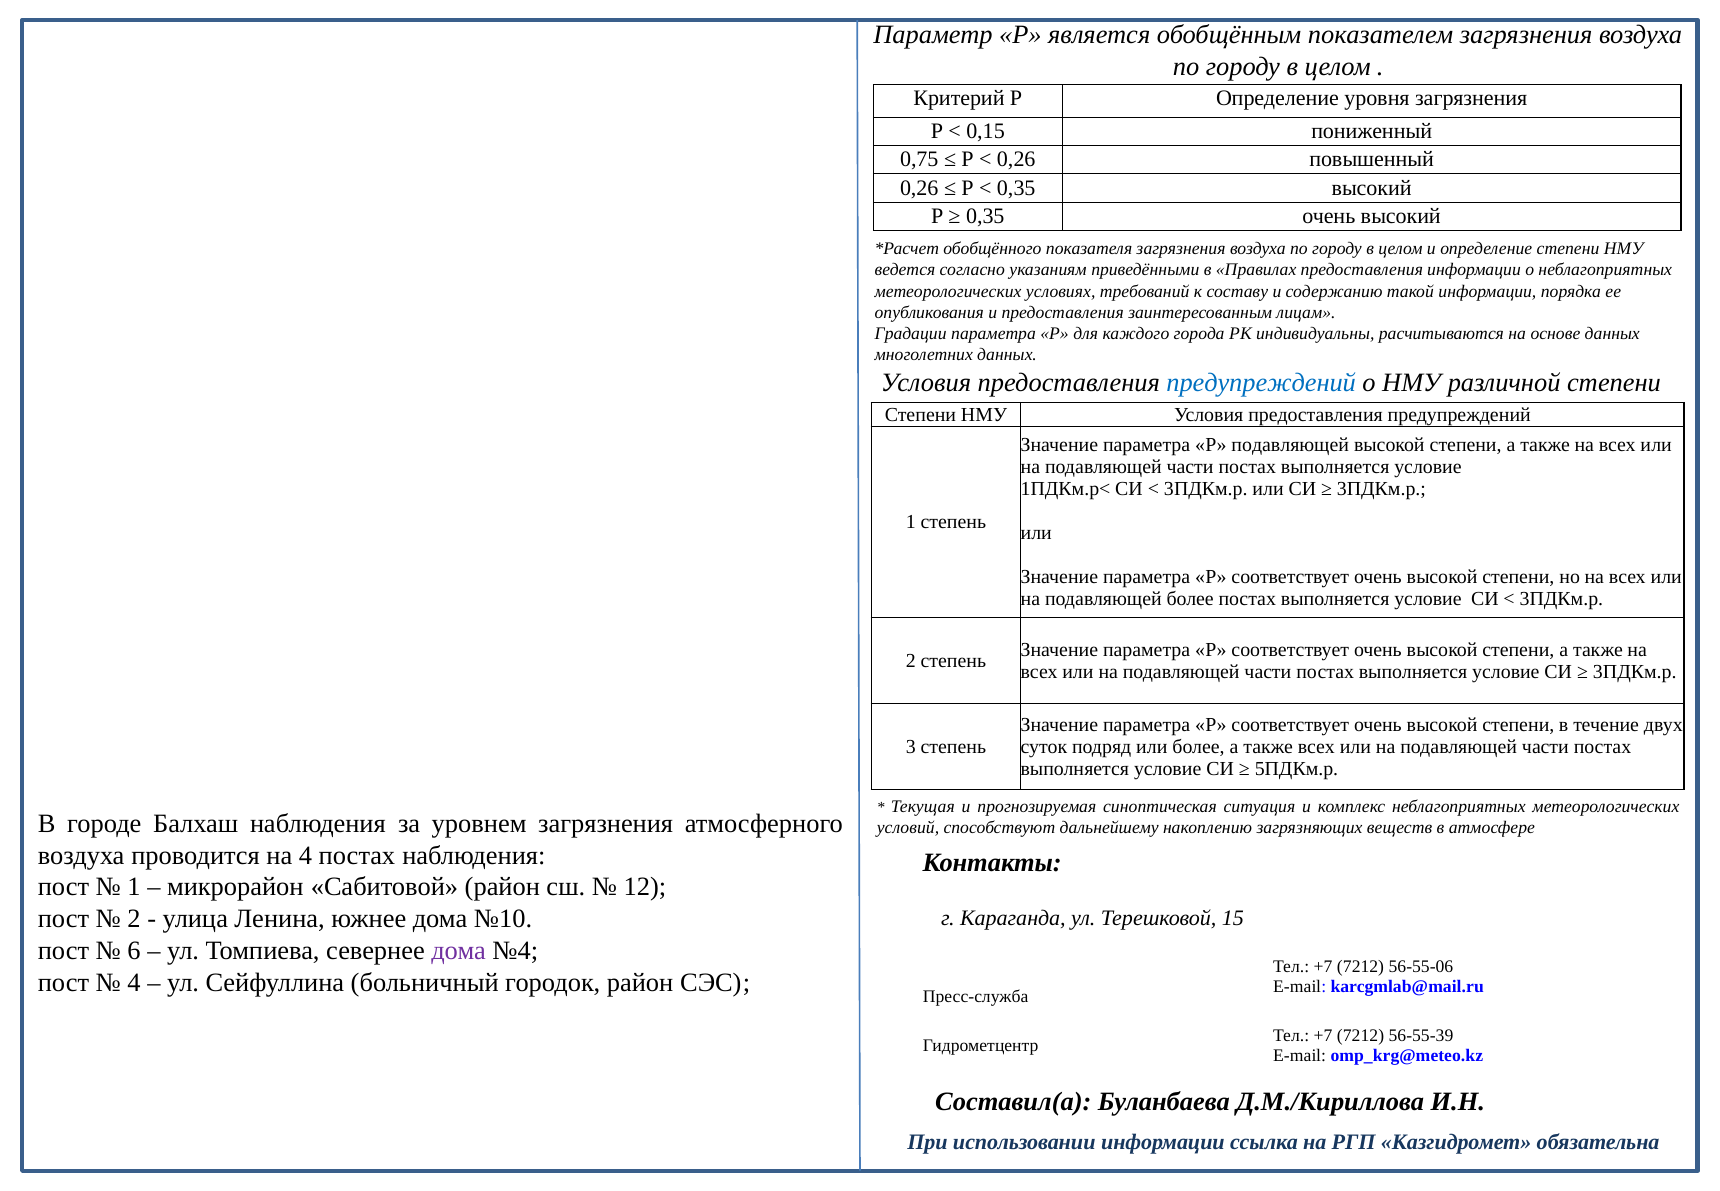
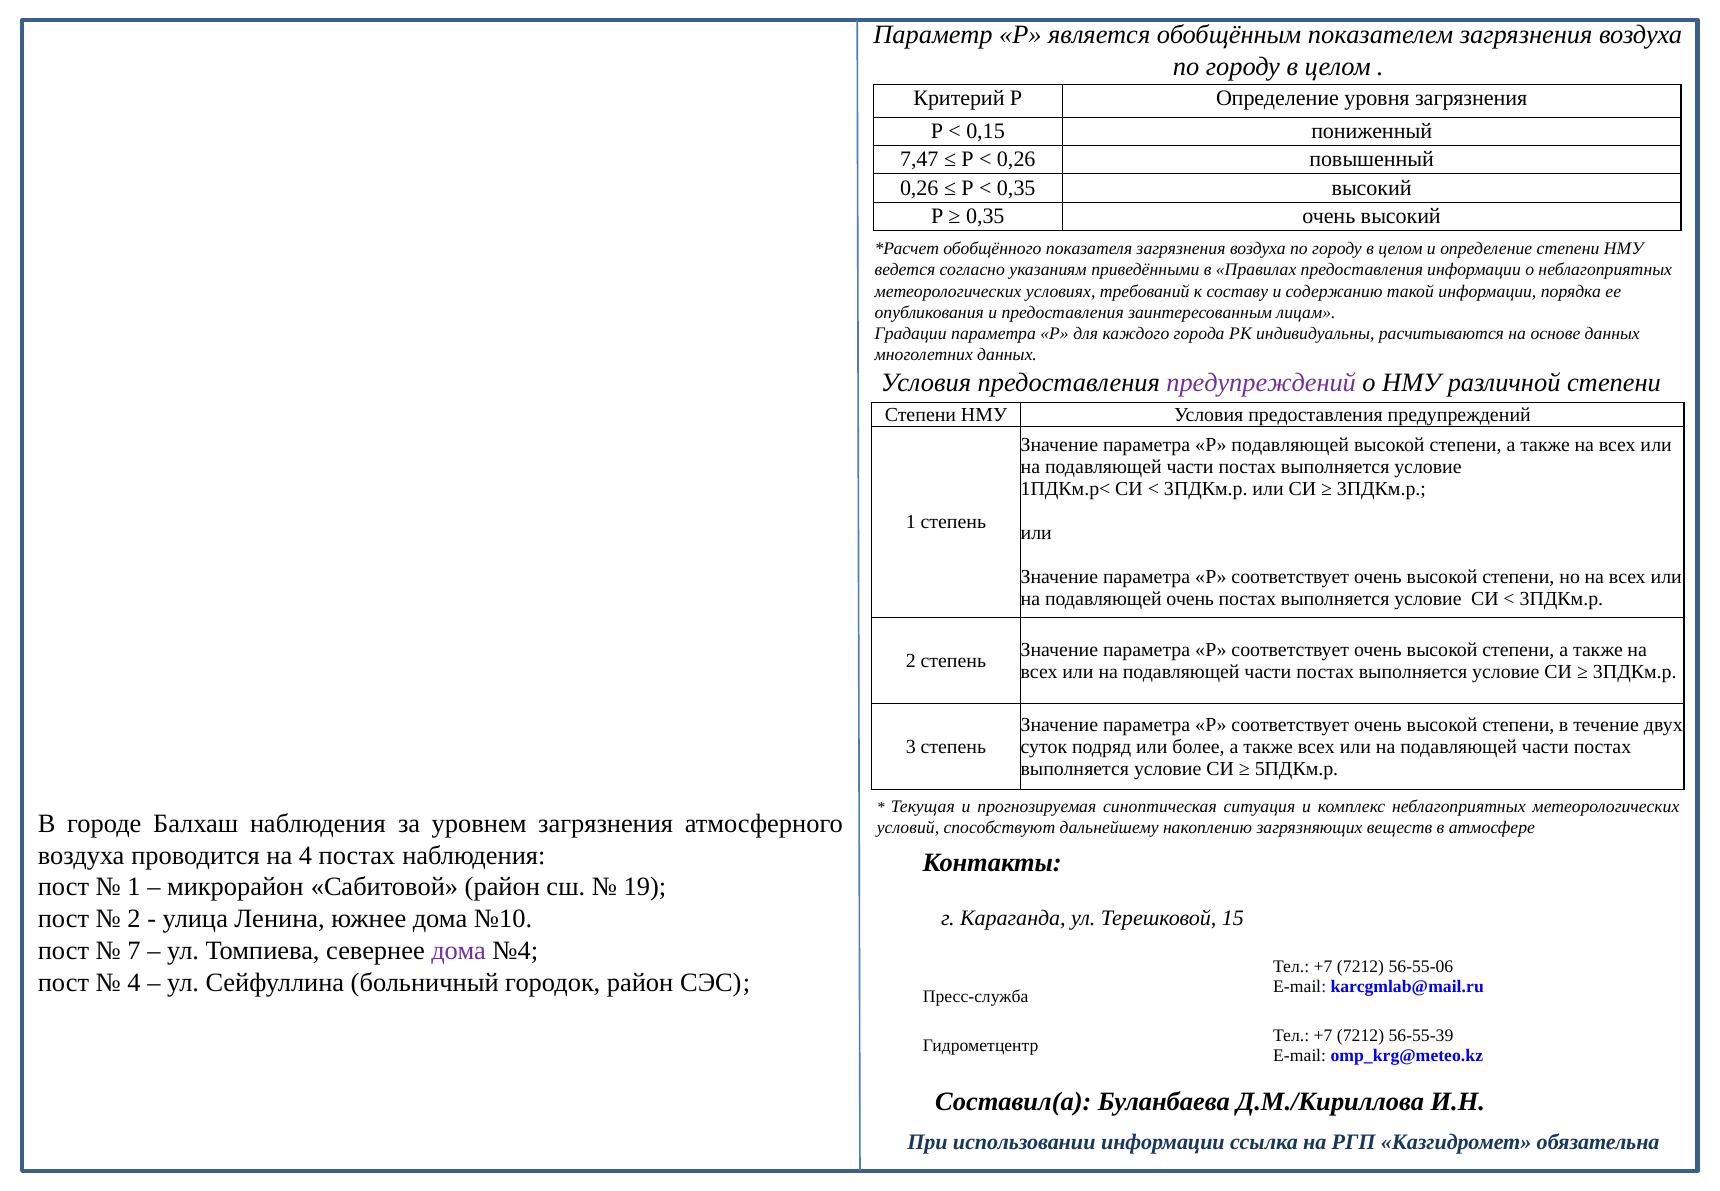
0,75: 0,75 -> 7,47
предупреждений at (1261, 383) colour: blue -> purple
подавляющей более: более -> очень
12: 12 -> 19
6: 6 -> 7
